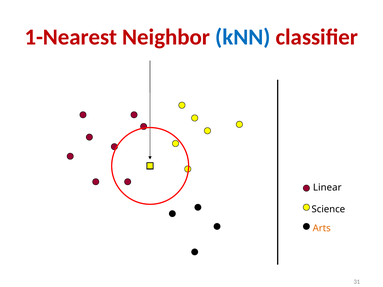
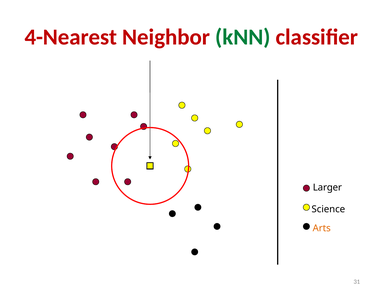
1-Nearest: 1-Nearest -> 4-Nearest
kNN colour: blue -> green
Linear: Linear -> Larger
